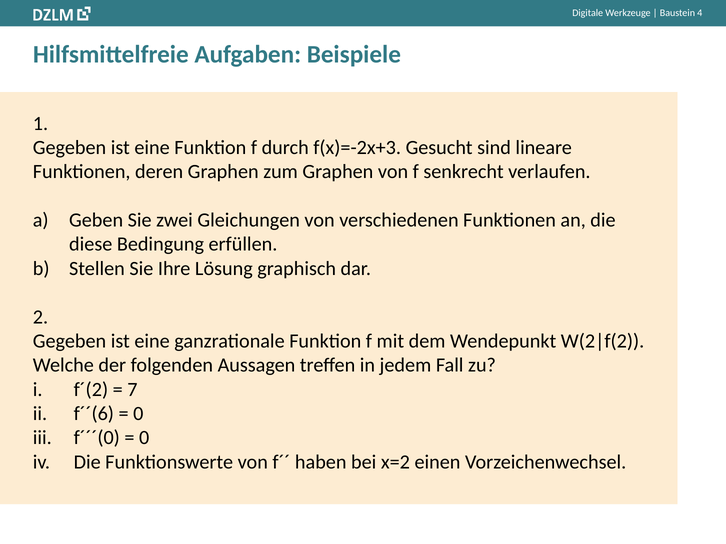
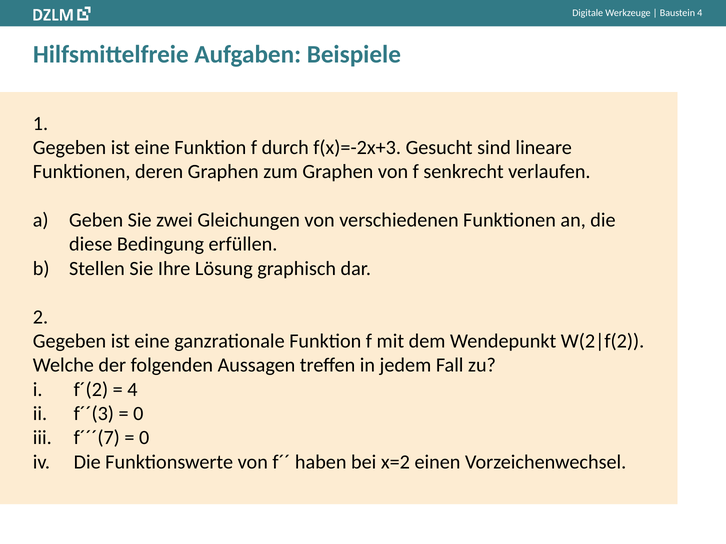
7 at (132, 390): 7 -> 4
f´´(6: f´´(6 -> f´´(3
f´´´(0: f´´´(0 -> f´´´(7
